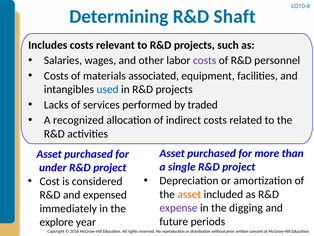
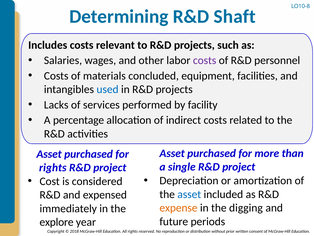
associated: associated -> concluded
traded: traded -> facility
recognized: recognized -> percentage
under at (53, 167): under -> rights
asset at (189, 194) colour: orange -> blue
expense colour: purple -> orange
